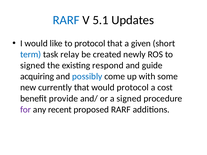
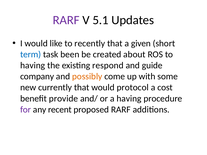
RARF at (66, 20) colour: blue -> purple
to protocol: protocol -> recently
relay: relay -> been
newly: newly -> about
signed at (33, 66): signed -> having
acquiring: acquiring -> company
possibly colour: blue -> orange
a signed: signed -> having
